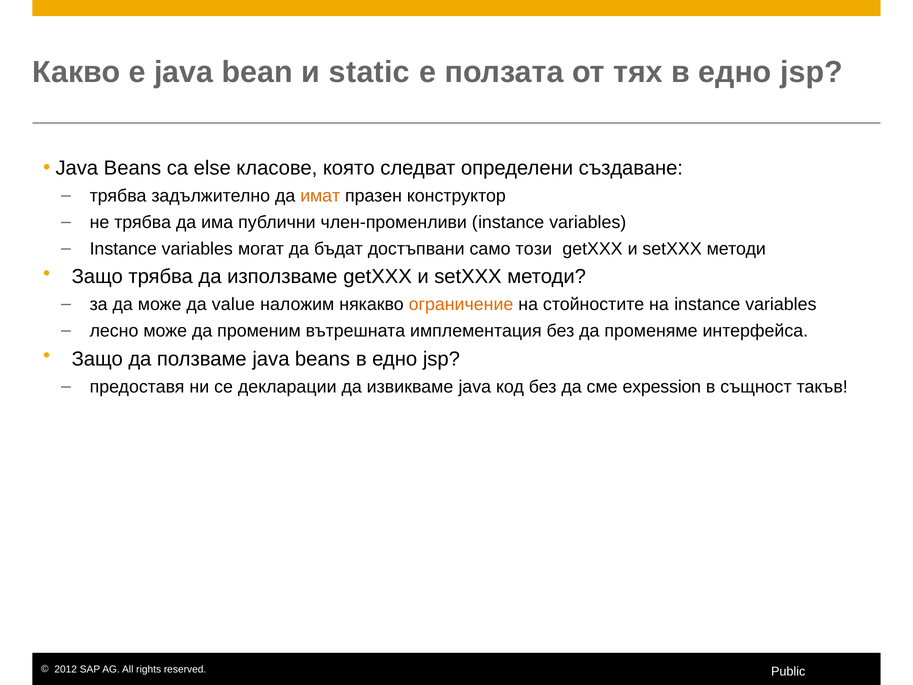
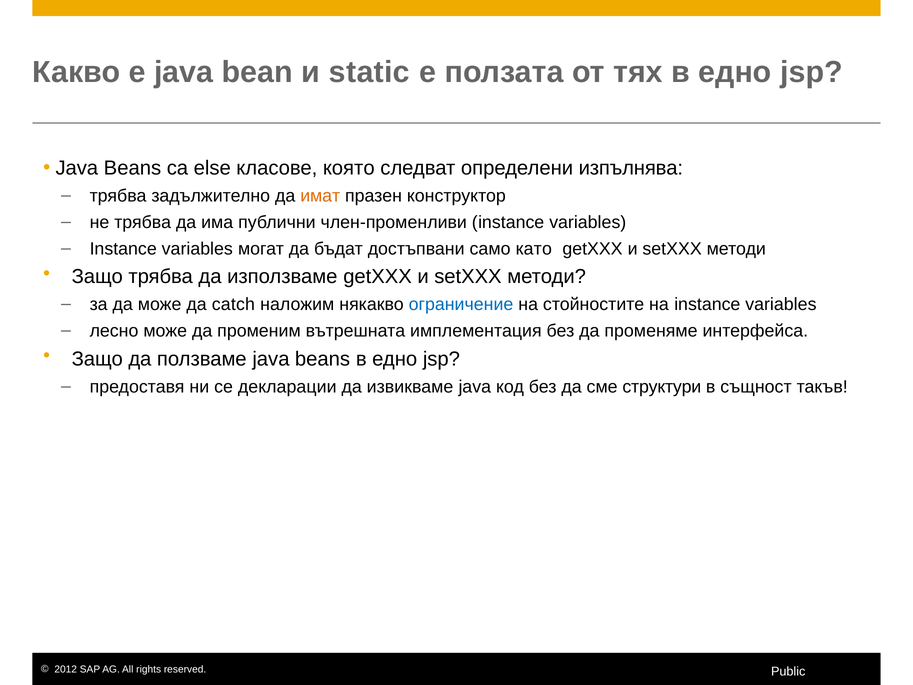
създаване: създаване -> изпълнява
този: този -> като
value: value -> catch
ограничение colour: orange -> blue
expession: expession -> структури
